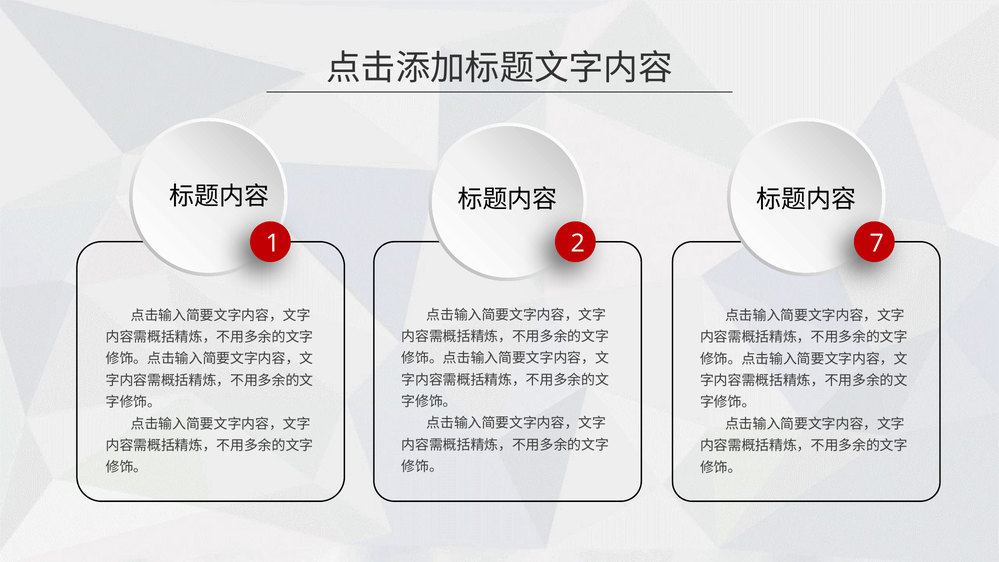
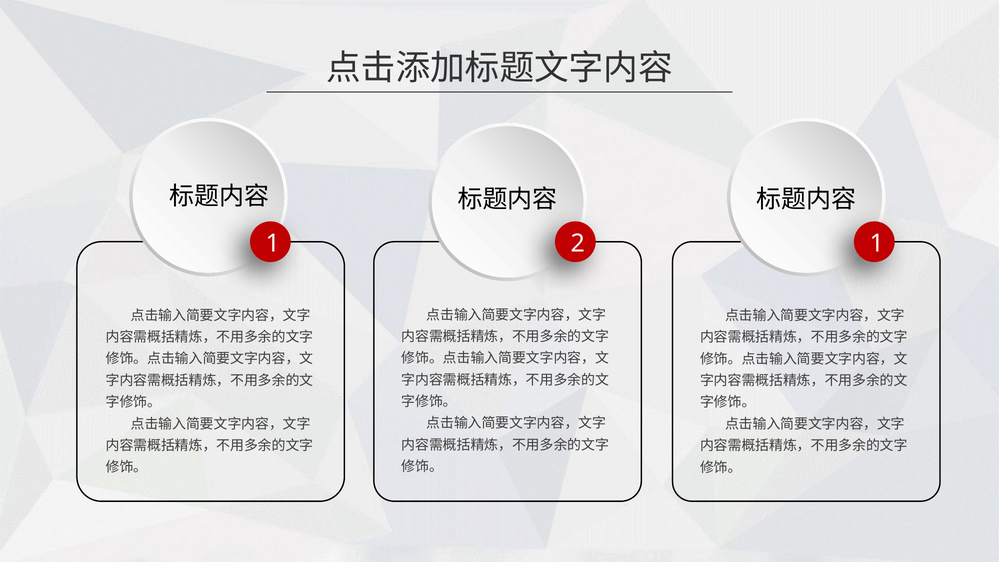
2 7: 7 -> 1
